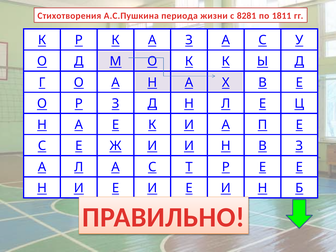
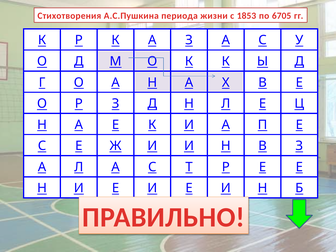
8281: 8281 -> 1853
1811: 1811 -> 6705
